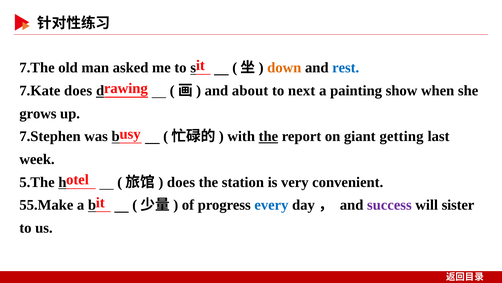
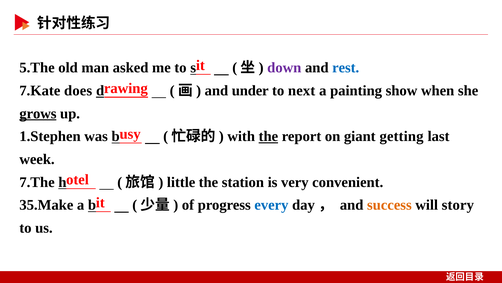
7.The: 7.The -> 5.The
down colour: orange -> purple
about: about -> under
grows underline: none -> present
7.Stephen: 7.Stephen -> 1.Stephen
5.The: 5.The -> 7.The
does at (181, 182): does -> little
55.Make: 55.Make -> 35.Make
success colour: purple -> orange
sister: sister -> story
